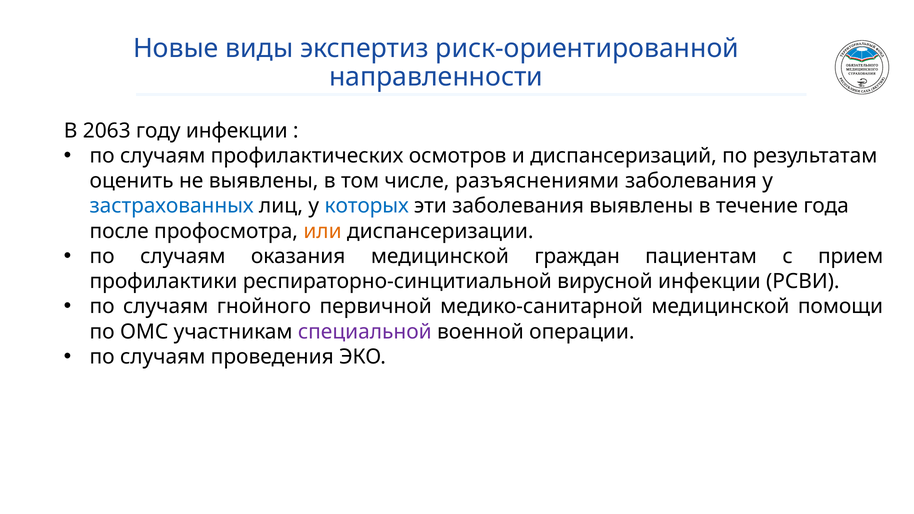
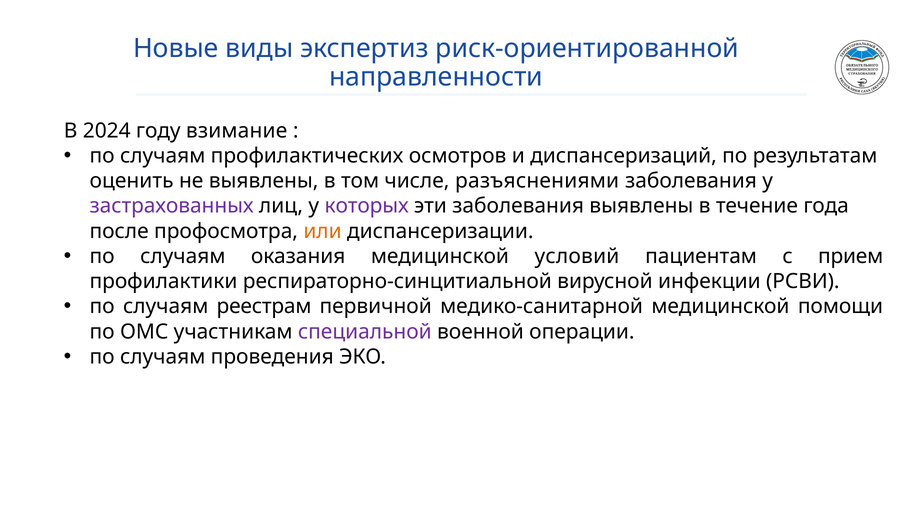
2063: 2063 -> 2024
году инфекции: инфекции -> взимание
застрахованных colour: blue -> purple
которых colour: blue -> purple
граждан: граждан -> условий
гнойного: гнойного -> реестрам
